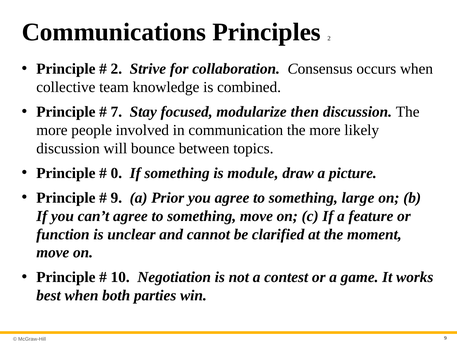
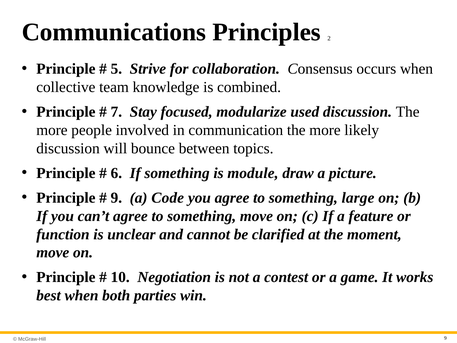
2 at (116, 69): 2 -> 5
then: then -> used
0: 0 -> 6
Prior: Prior -> Code
